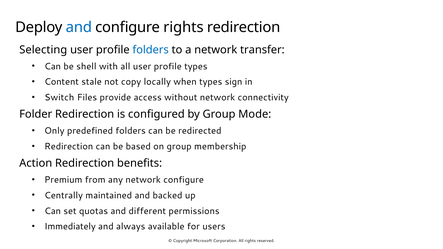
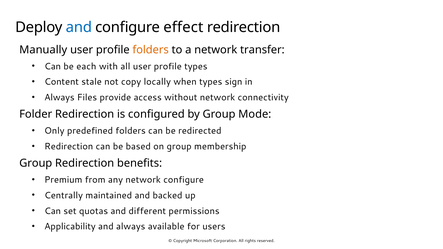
configure rights: rights -> effect
Selecting: Selecting -> Manually
folders at (151, 50) colour: blue -> orange
shell: shell -> each
Switch at (59, 98): Switch -> Always
Action at (36, 163): Action -> Group
Immediately: Immediately -> Applicability
